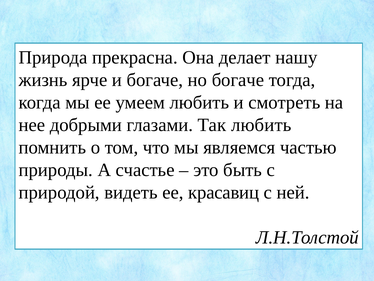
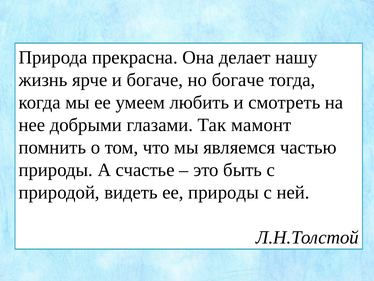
Так любить: любить -> мамонт
ее красавиц: красавиц -> природы
